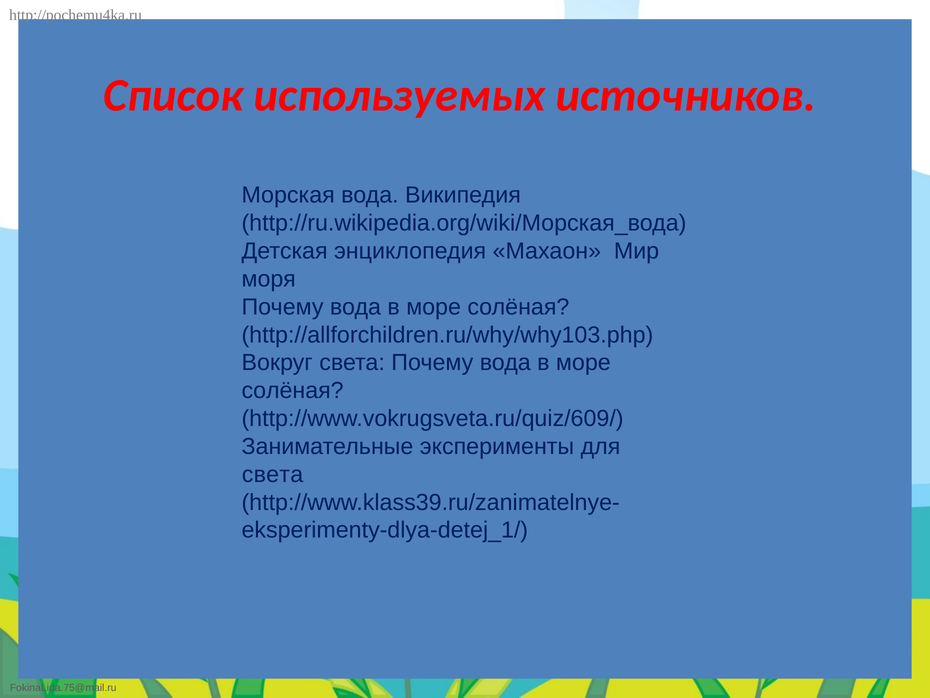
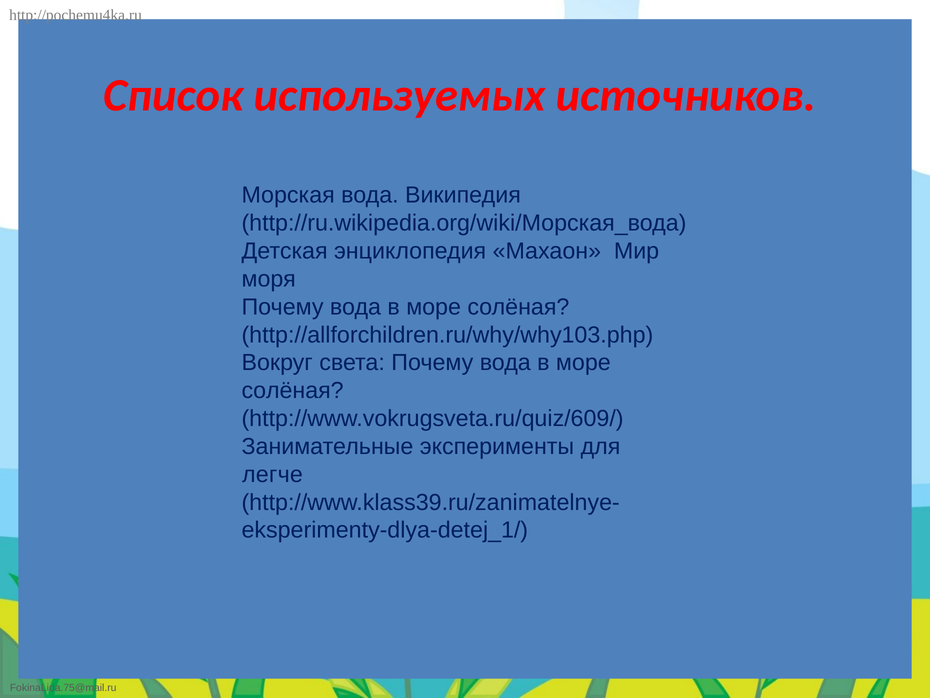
света at (272, 474): света -> легче
